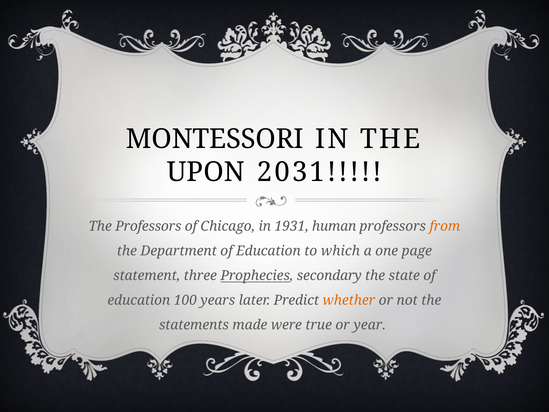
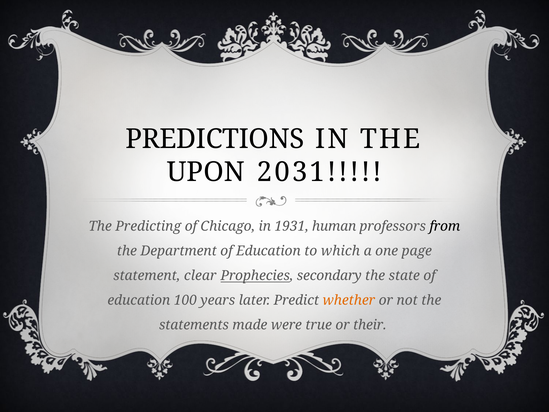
MONTESSORI: MONTESSORI -> PREDICTIONS
The Professors: Professors -> Predicting
from colour: orange -> black
three: three -> clear
year: year -> their
